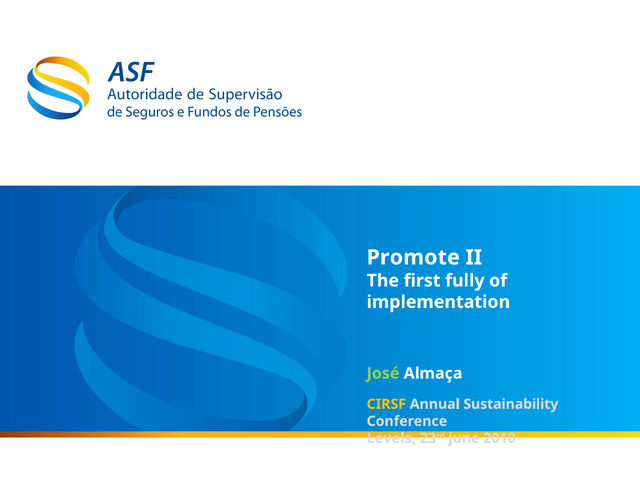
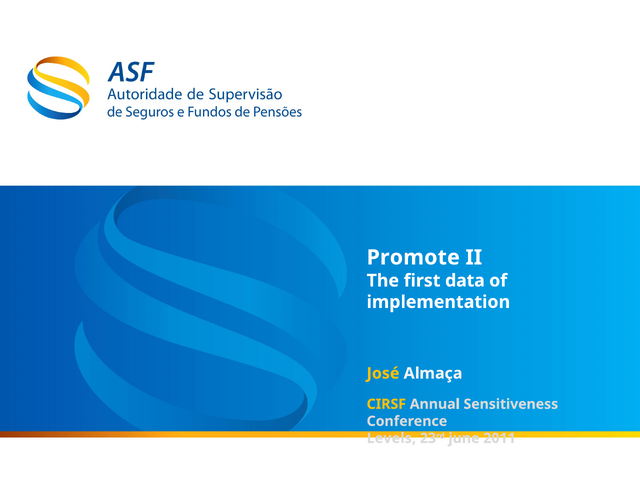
fully: fully -> data
José colour: light green -> yellow
Sustainability: Sustainability -> Sensitiveness
2010: 2010 -> 2011
